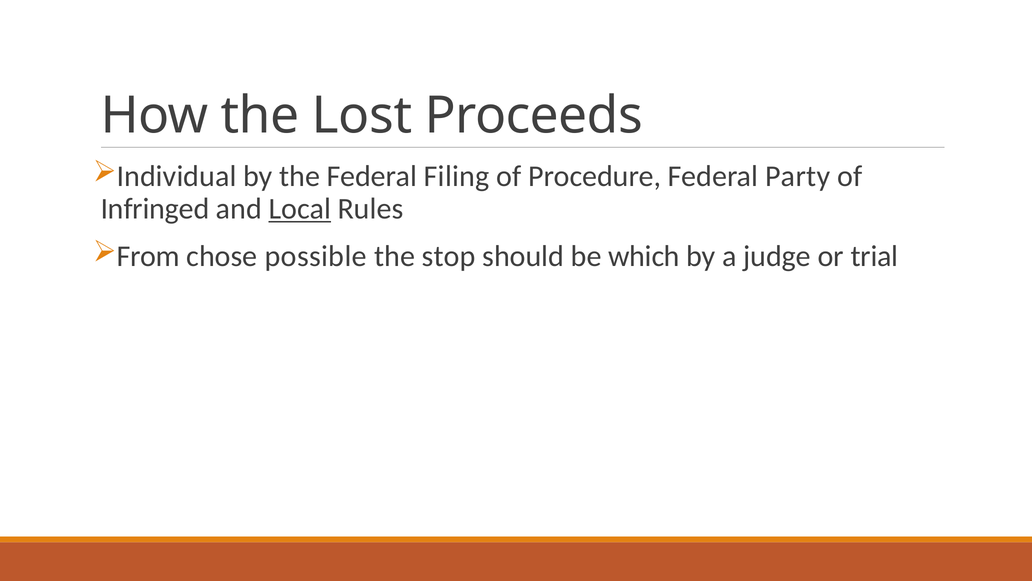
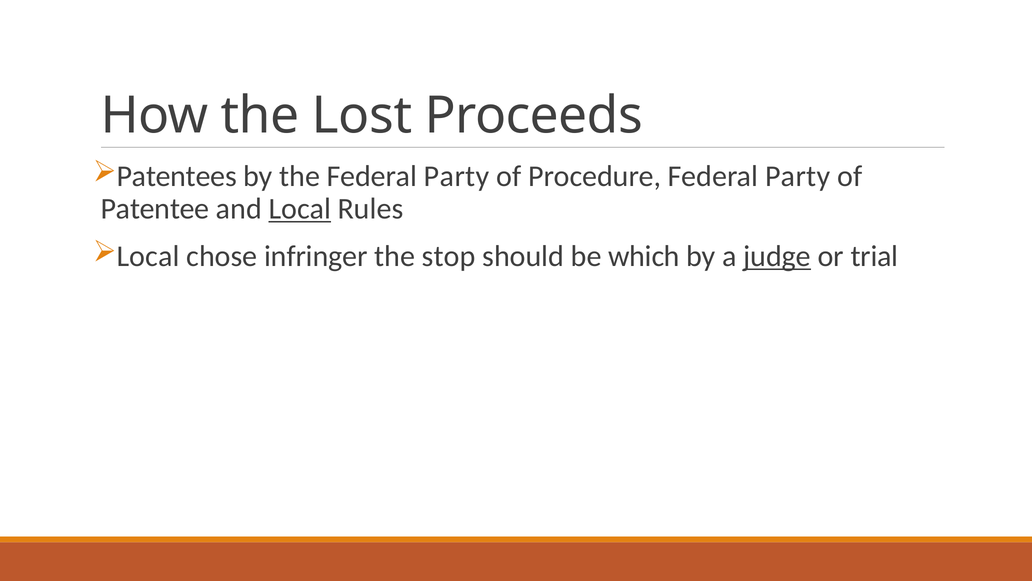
Individual: Individual -> Patentees
the Federal Filing: Filing -> Party
Infringed: Infringed -> Patentee
From at (148, 256): From -> Local
possible: possible -> infringer
judge underline: none -> present
